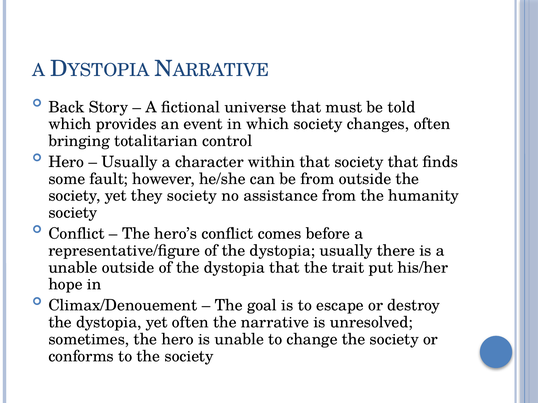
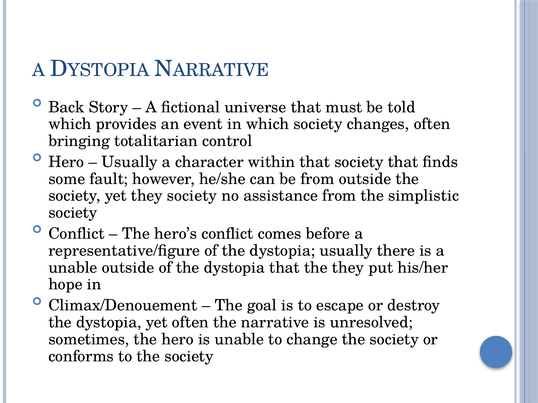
humanity: humanity -> simplistic
the trait: trait -> they
